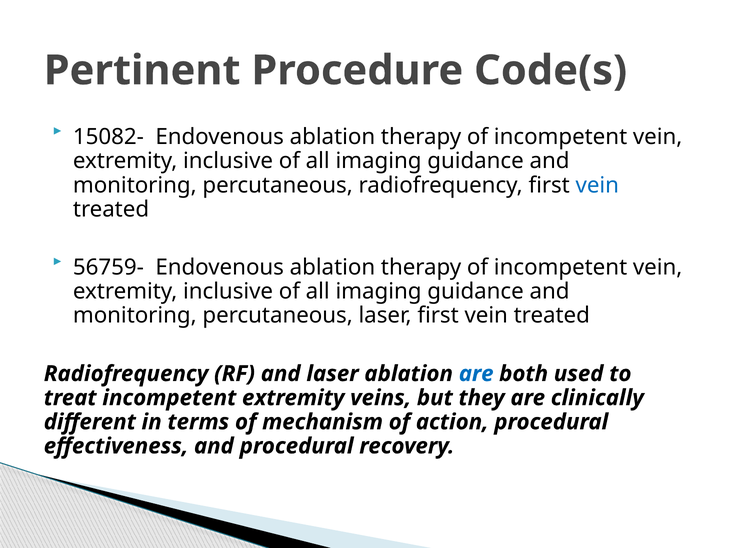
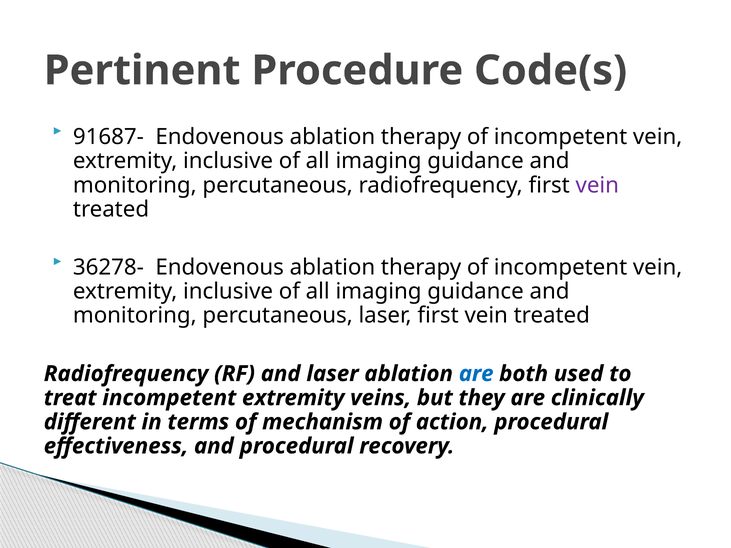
15082-: 15082- -> 91687-
vein at (597, 185) colour: blue -> purple
56759-: 56759- -> 36278-
